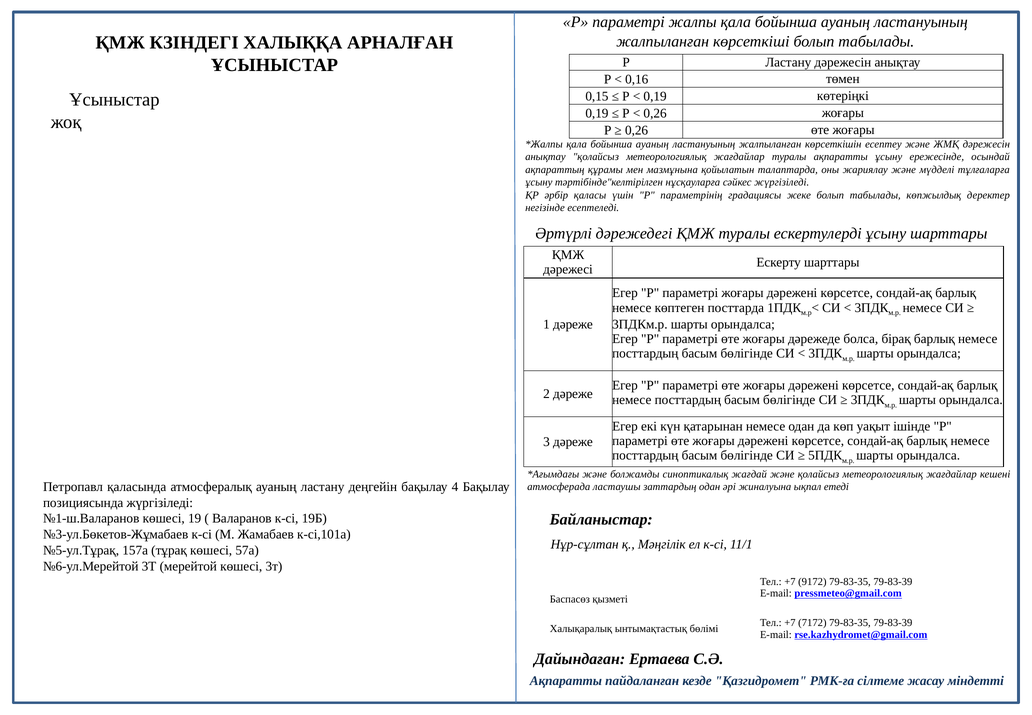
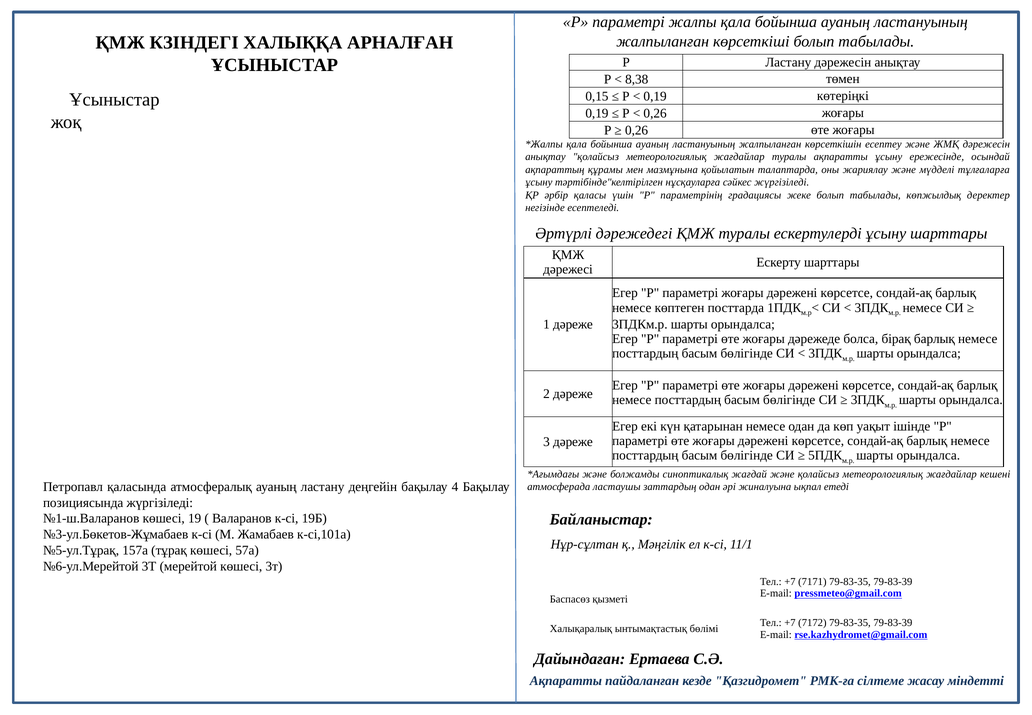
0,16: 0,16 -> 8,38
9172: 9172 -> 7171
